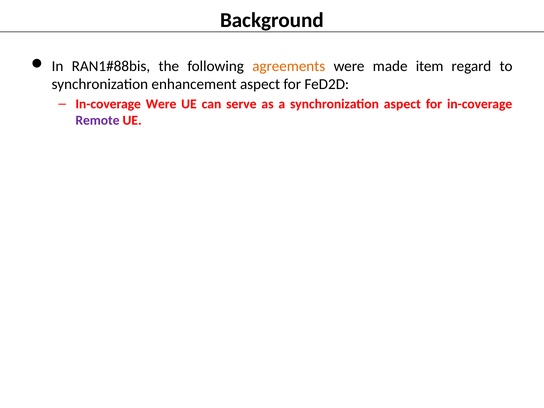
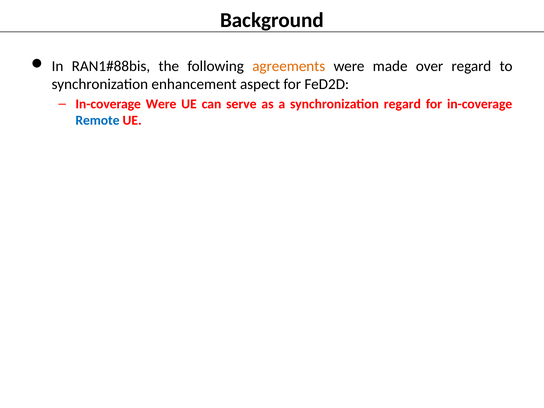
item: item -> over
synchronization aspect: aspect -> regard
Remote colour: purple -> blue
